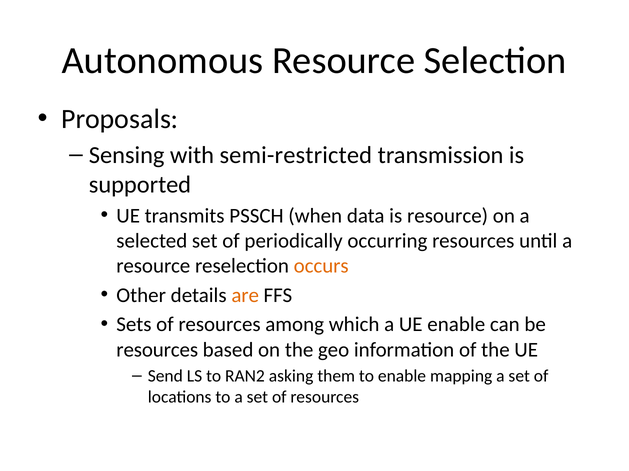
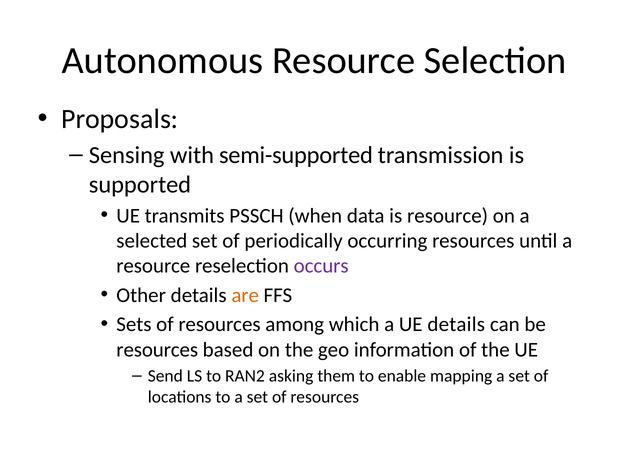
semi-restricted: semi-restricted -> semi-supported
occurs colour: orange -> purple
UE enable: enable -> details
